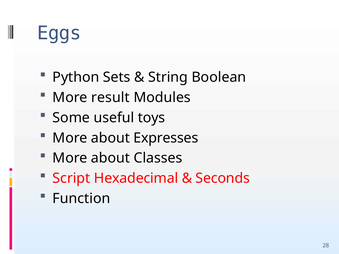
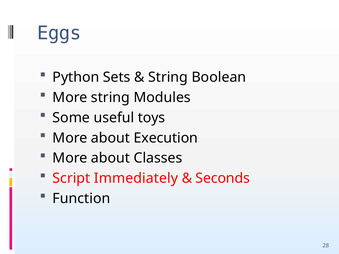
More result: result -> string
Expresses: Expresses -> Execution
Hexadecimal: Hexadecimal -> Immediately
